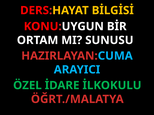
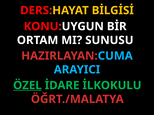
ÖZEL underline: none -> present
